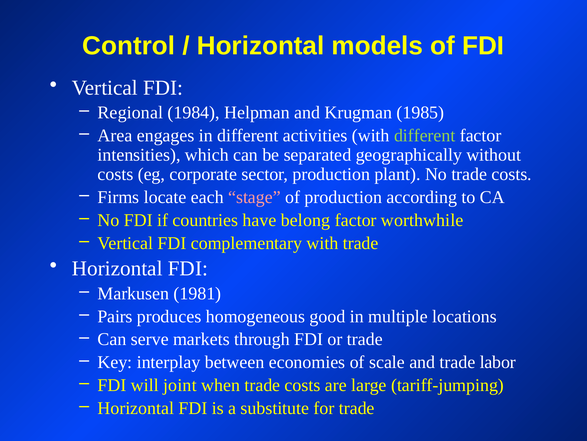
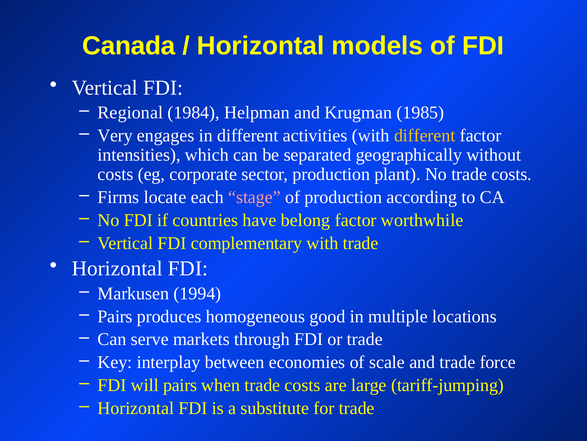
Control: Control -> Canada
Area: Area -> Very
different at (425, 135) colour: light green -> yellow
1981: 1981 -> 1994
labor: labor -> force
will joint: joint -> pairs
